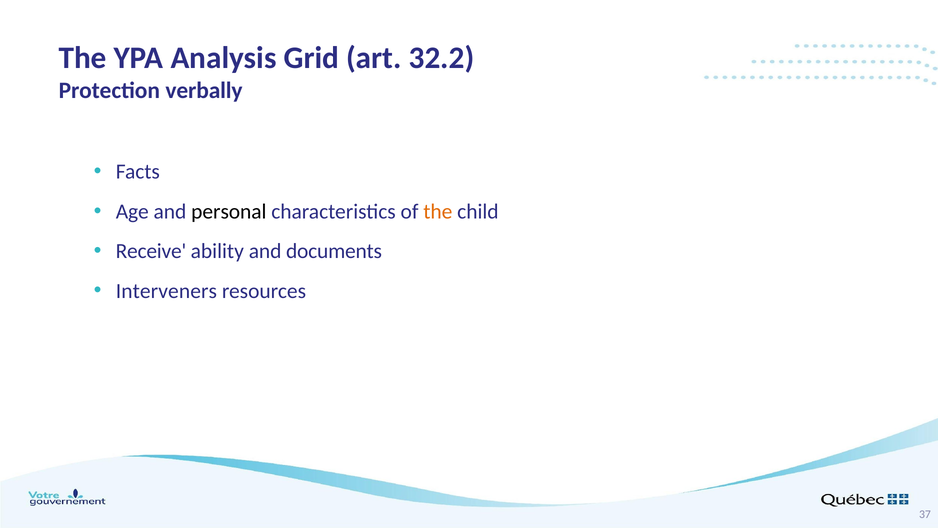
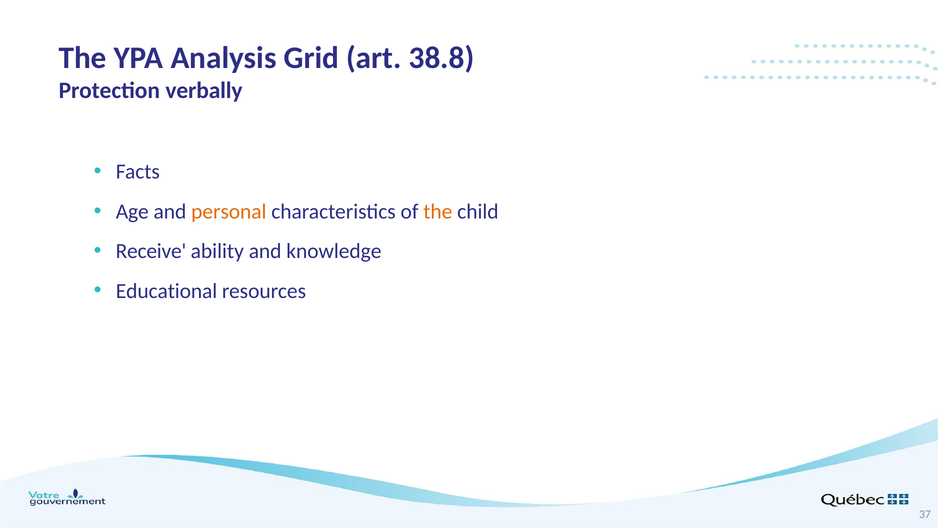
32.2: 32.2 -> 38.8
personal colour: black -> orange
documents: documents -> knowledge
Interveners: Interveners -> Educational
